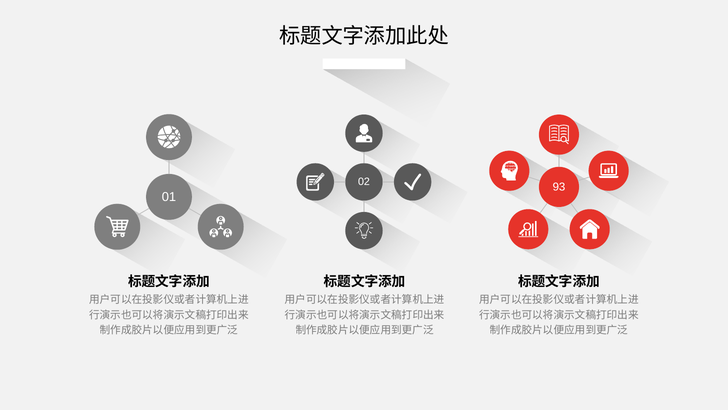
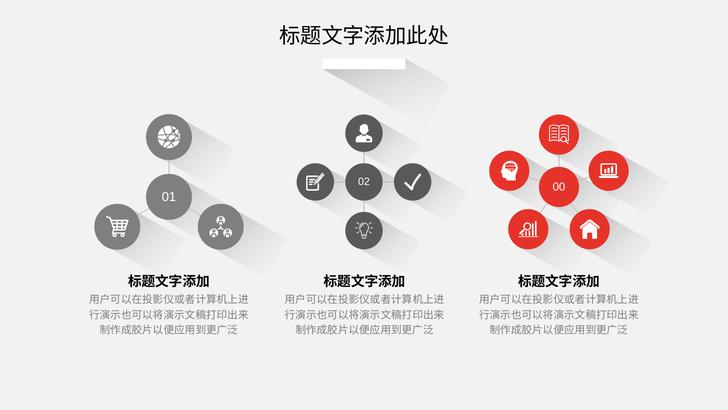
93: 93 -> 00
